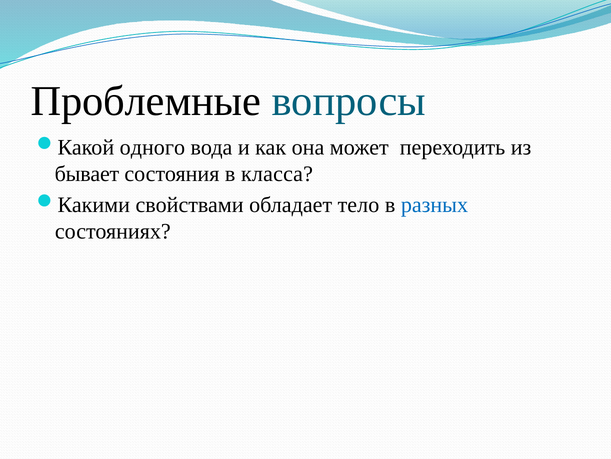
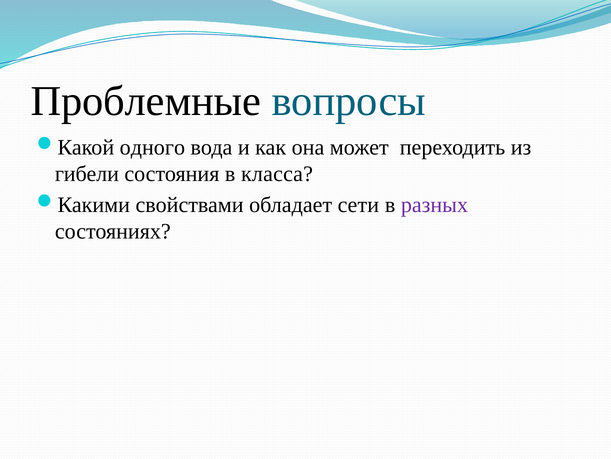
бывает: бывает -> гибели
тело: тело -> сети
разных colour: blue -> purple
